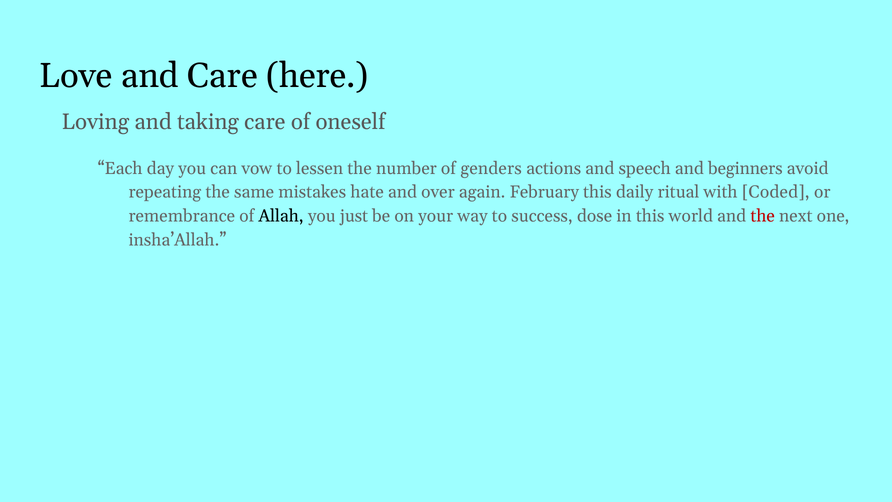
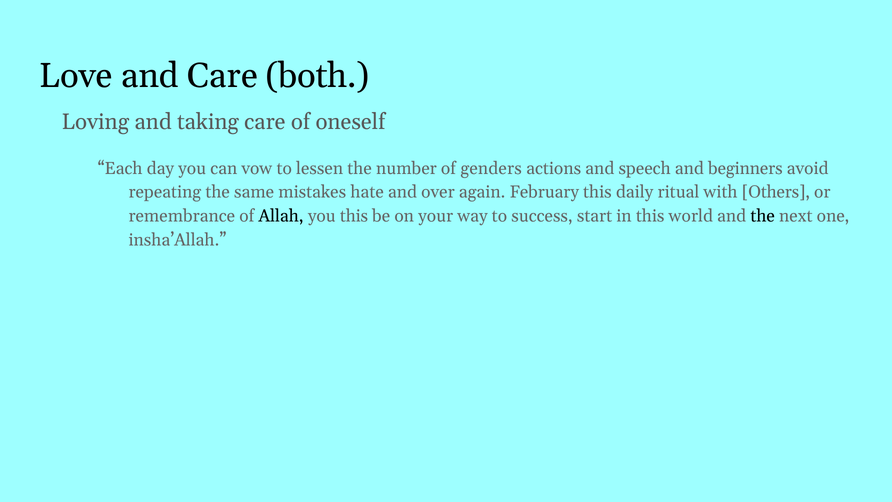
here: here -> both
Coded: Coded -> Others
you just: just -> this
dose: dose -> start
the at (763, 216) colour: red -> black
